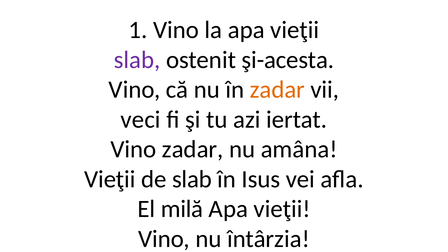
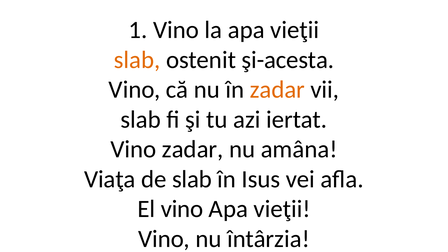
slab at (137, 60) colour: purple -> orange
veci at (141, 120): veci -> slab
Vieţii at (110, 179): Vieţii -> Viaţa
El milă: milă -> vino
